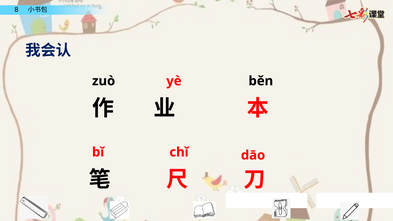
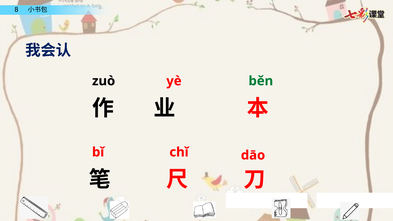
běn colour: black -> green
